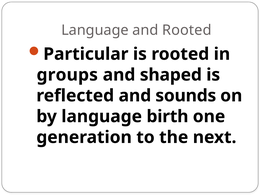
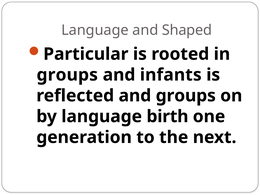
and Rooted: Rooted -> Shaped
shaped: shaped -> infants
and sounds: sounds -> groups
